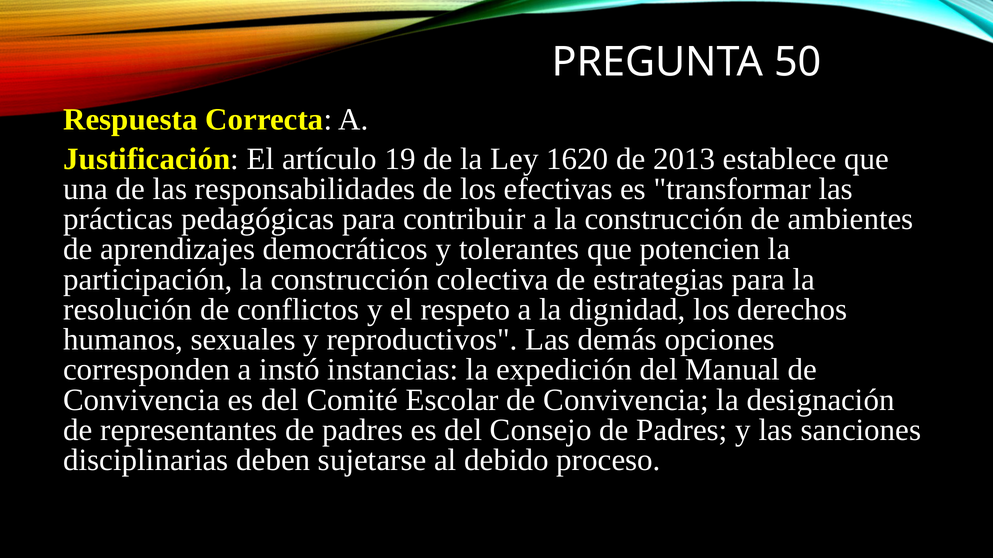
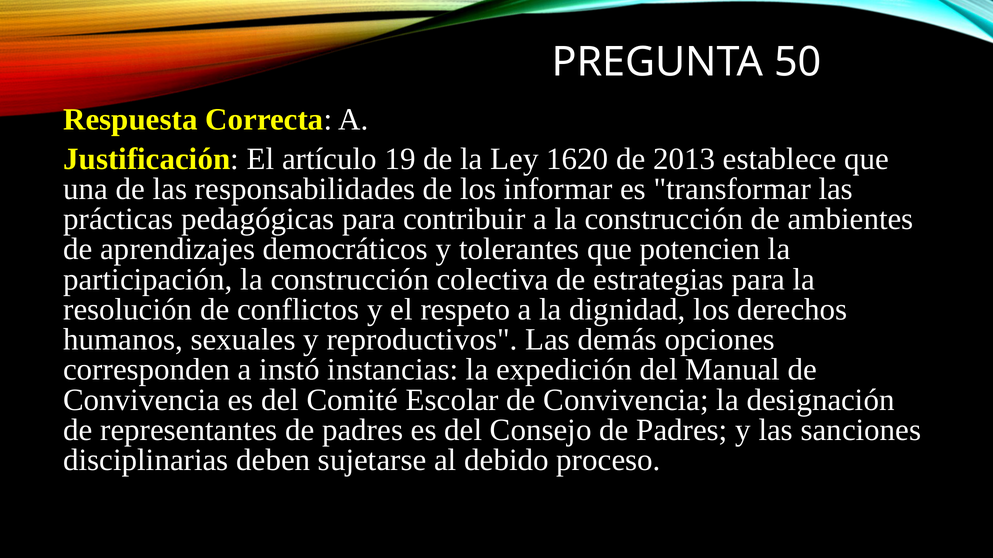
efectivas: efectivas -> informar
